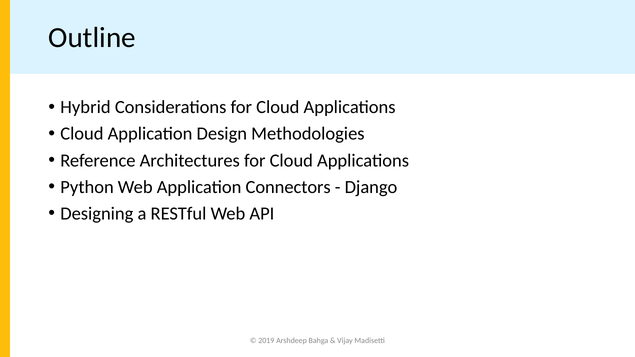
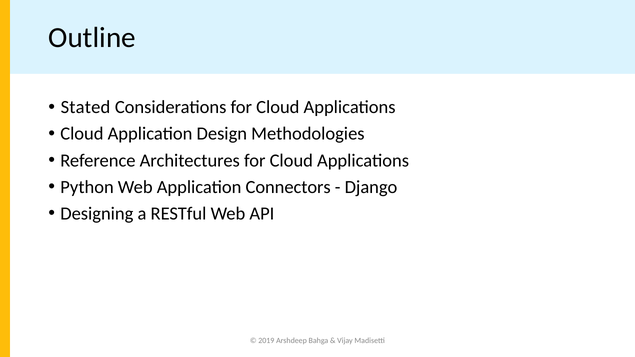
Hybrid: Hybrid -> Stated
